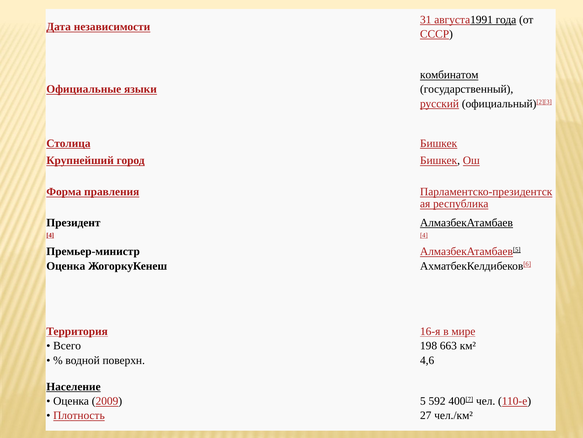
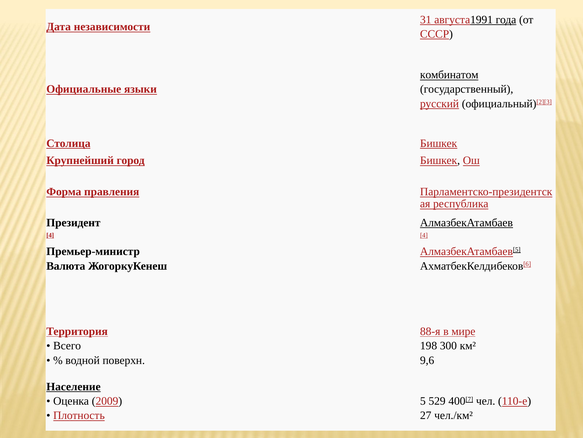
Оценка at (66, 265): Оценка -> Валюта
16-я: 16-я -> 88-я
663: 663 -> 300
4,6: 4,6 -> 9,6
592: 592 -> 529
